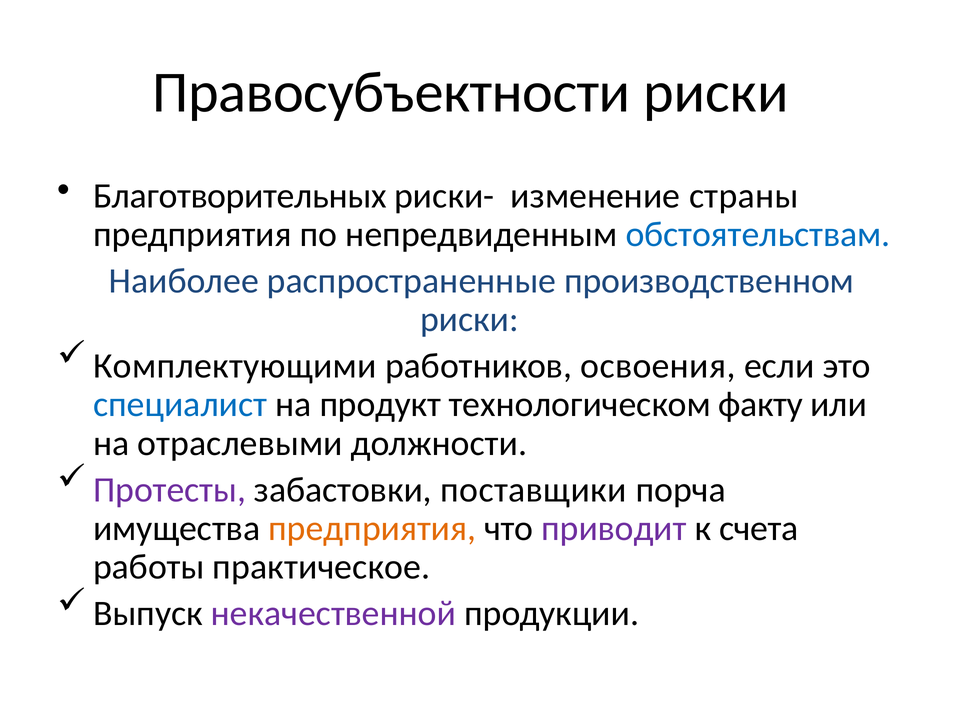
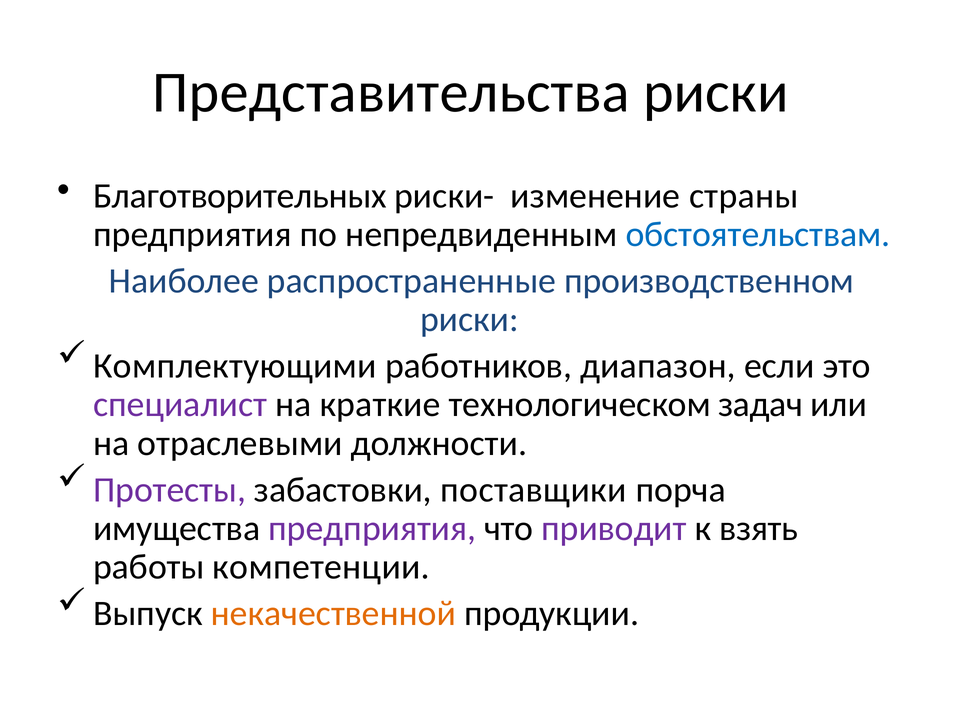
Правосубъектности: Правосубъектности -> Представительства
освоения: освоения -> диапазон
специалист colour: blue -> purple
продукт: продукт -> краткие
факту: факту -> задач
предприятия at (372, 529) colour: orange -> purple
счета: счета -> взять
практическое: практическое -> компетенции
некачественной colour: purple -> orange
